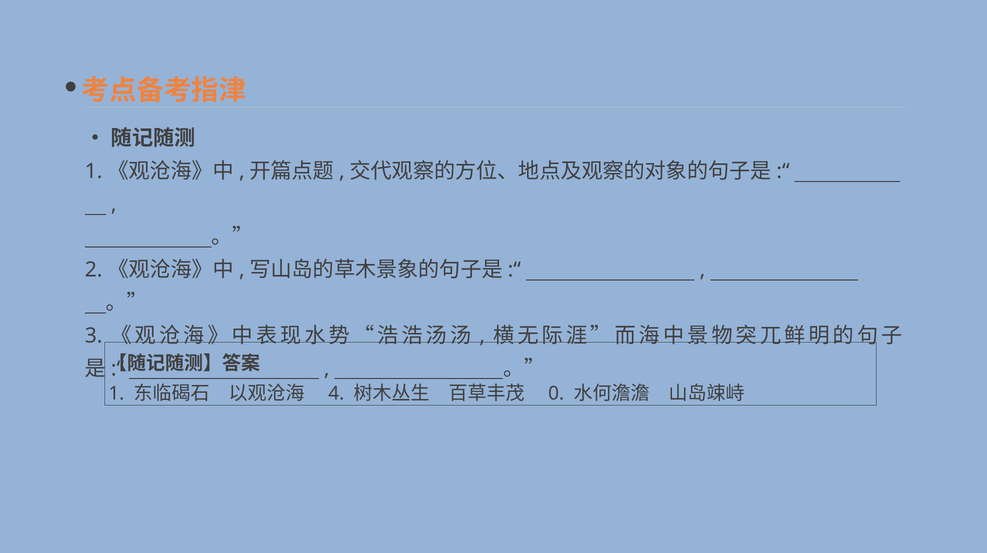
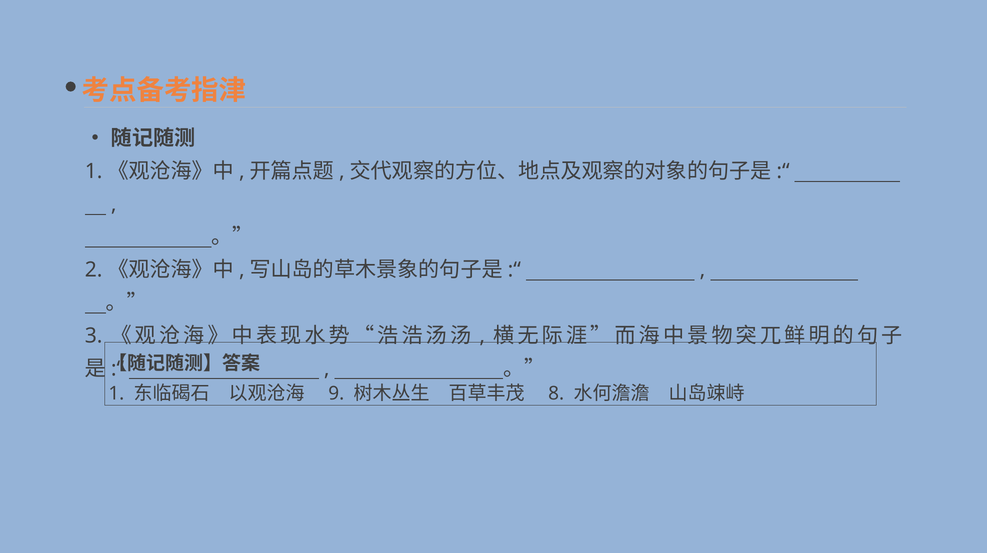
4: 4 -> 9
0: 0 -> 8
